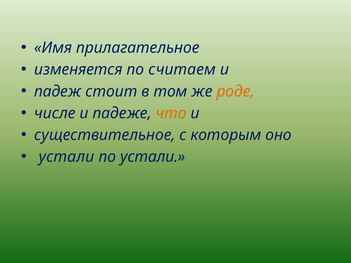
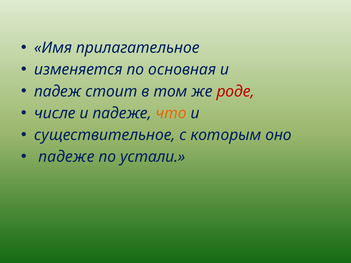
считаем: считаем -> основная
роде colour: orange -> red
устали at (66, 157): устали -> падеже
